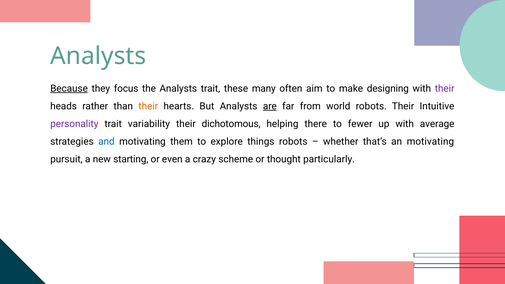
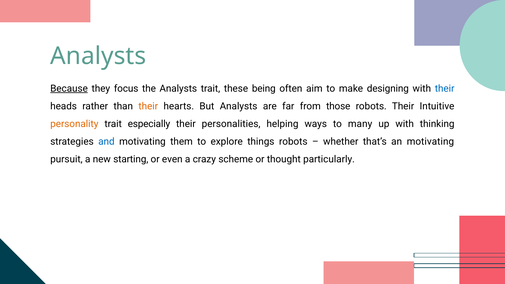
many: many -> being
their at (445, 88) colour: purple -> blue
are underline: present -> none
world: world -> those
personality colour: purple -> orange
variability: variability -> especially
dichotomous: dichotomous -> personalities
there: there -> ways
fewer: fewer -> many
average: average -> thinking
